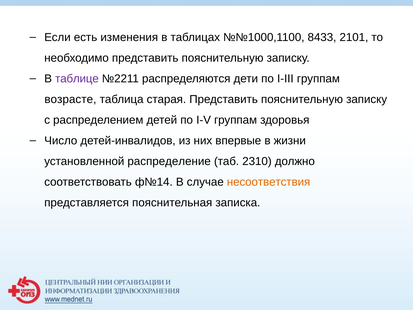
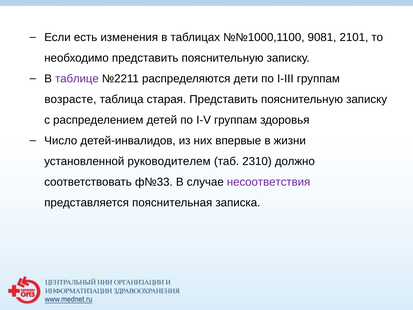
8433: 8433 -> 9081
распределение: распределение -> руководителем
ф№14: ф№14 -> ф№33
несоответствия colour: orange -> purple
